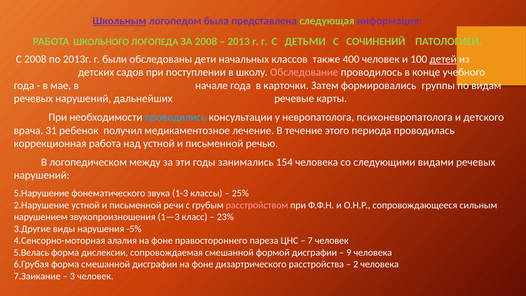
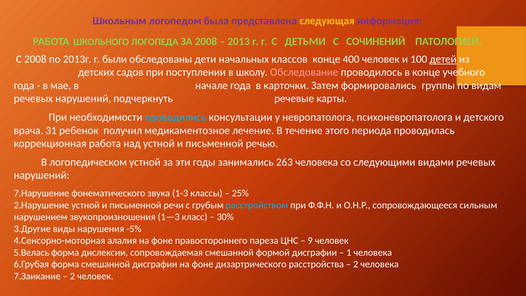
Школьным underline: present -> none
следующая colour: light green -> yellow
классов также: также -> конце
дальнейших: дальнейших -> подчеркнуть
логопедическом между: между -> устной
154: 154 -> 263
5.Нарушение: 5.Нарушение -> 7.Нарушение
расстройством colour: pink -> light blue
23%: 23% -> 30%
7: 7 -> 9
9: 9 -> 1
3 at (72, 276): 3 -> 2
